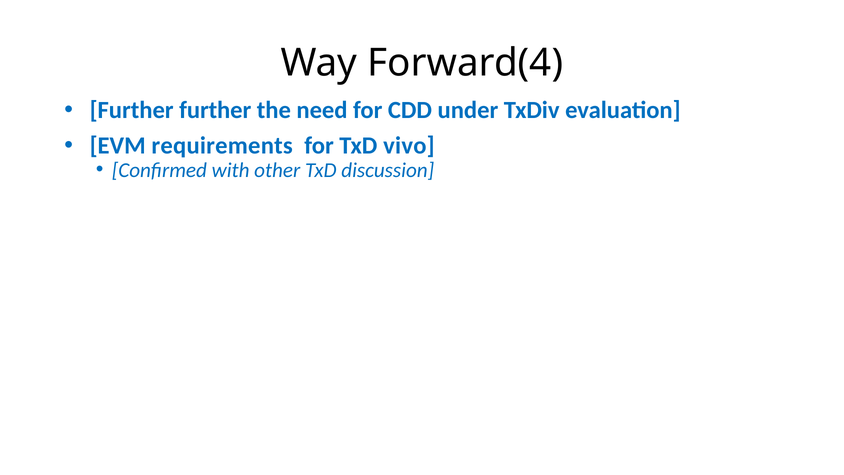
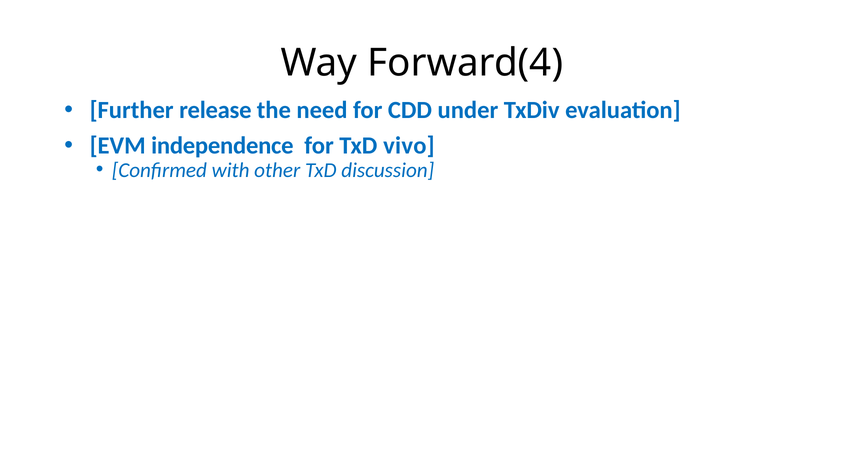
Further further: further -> release
requirements: requirements -> independence
